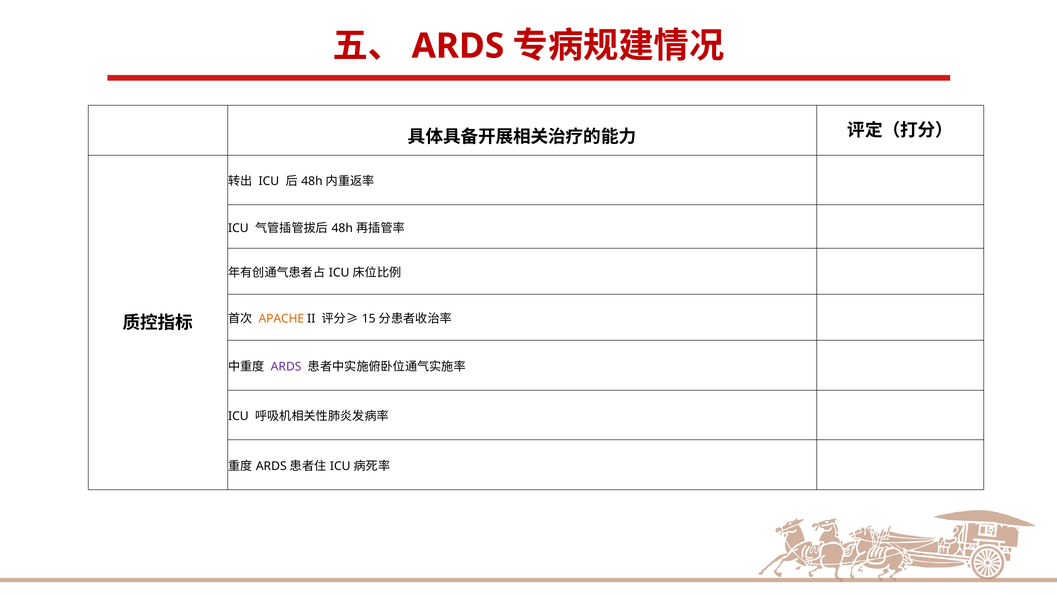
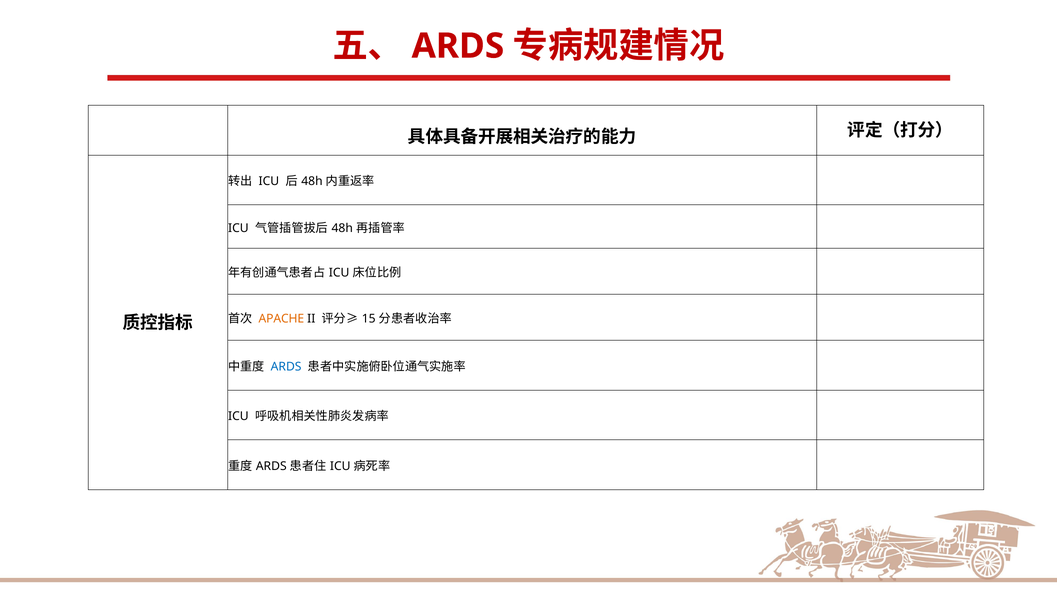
ARDS at (286, 366) colour: purple -> blue
